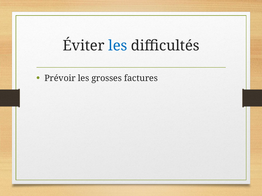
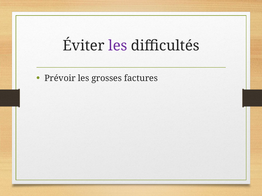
les at (118, 46) colour: blue -> purple
